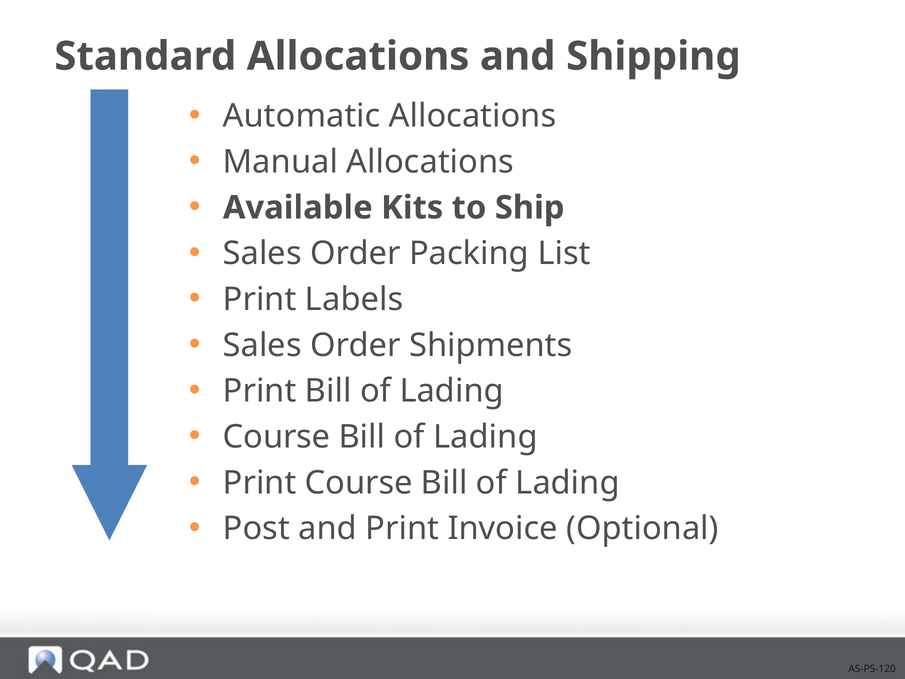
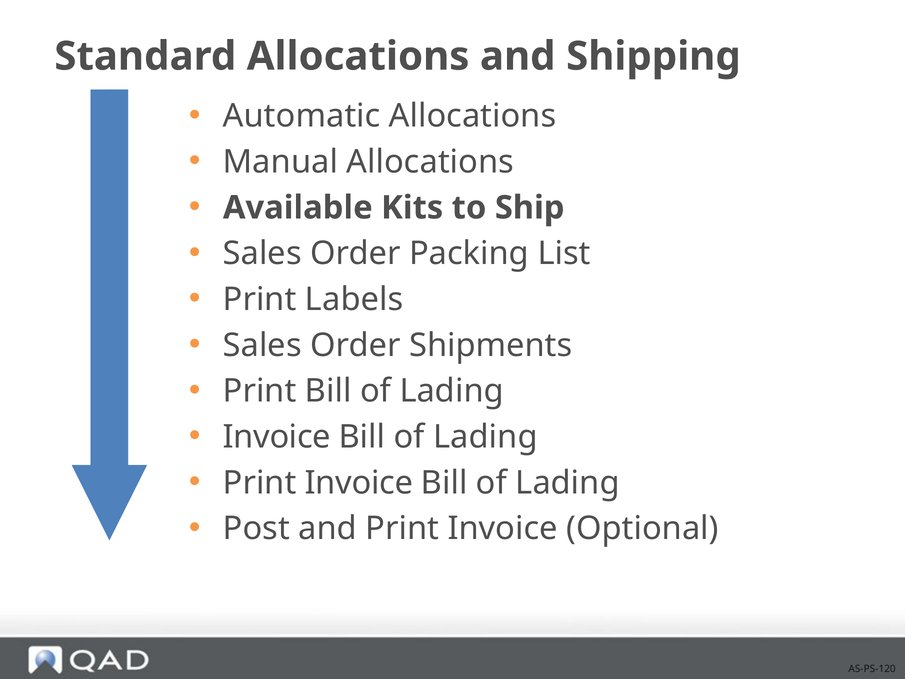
Course at (277, 437): Course -> Invoice
Course at (359, 483): Course -> Invoice
